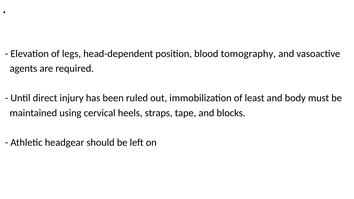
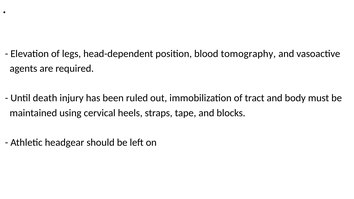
direct: direct -> death
least: least -> tract
